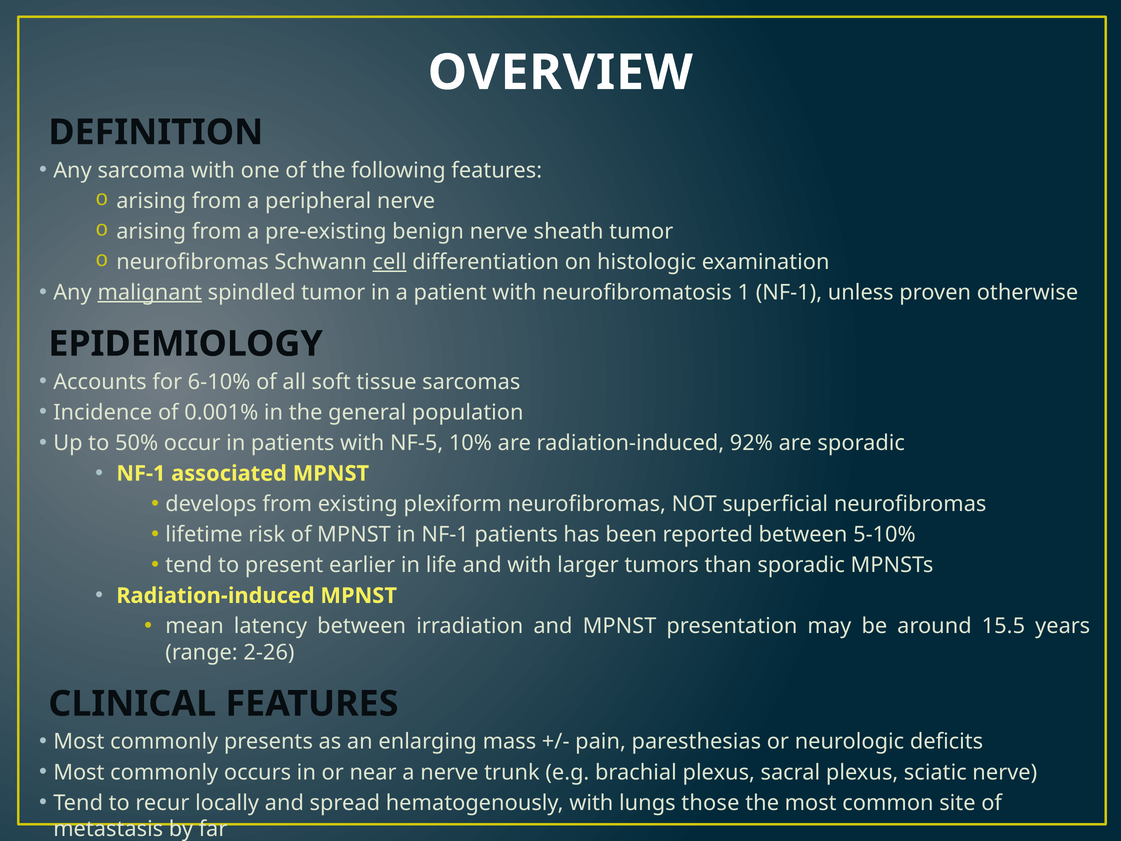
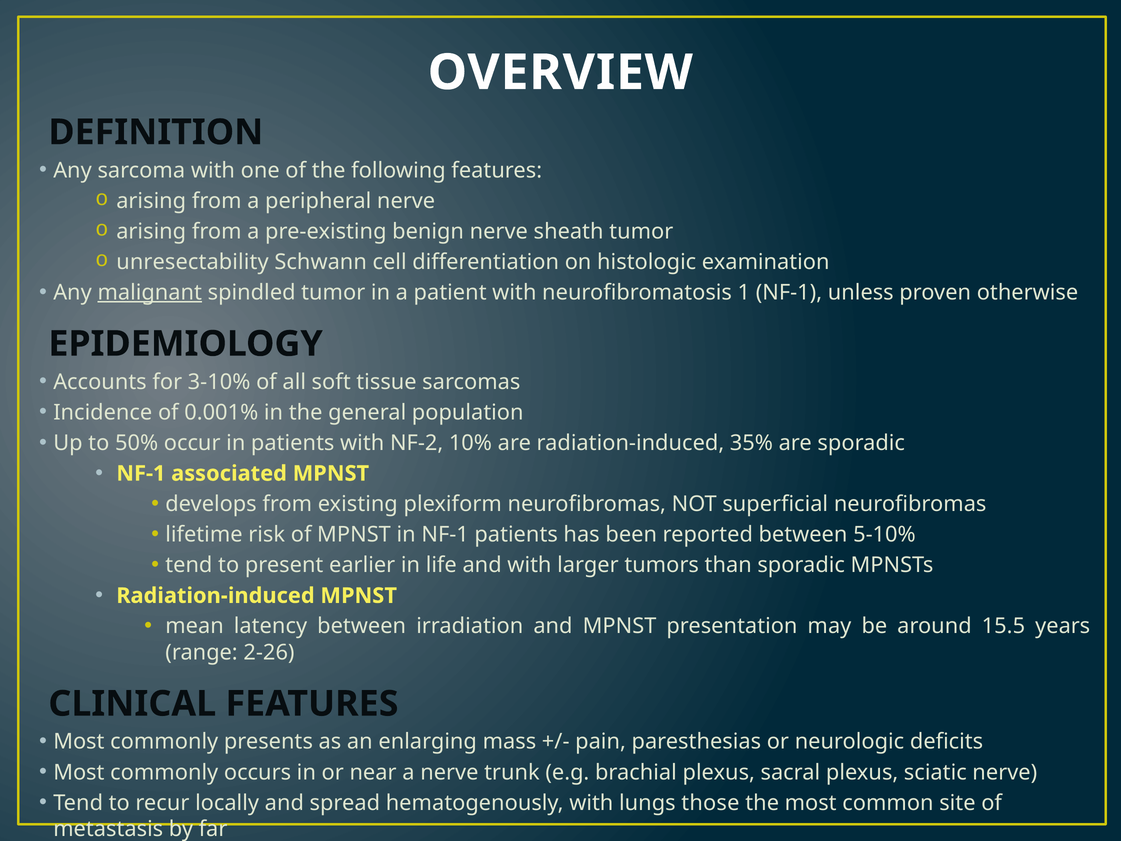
neurofibromas at (193, 262): neurofibromas -> unresectability
cell underline: present -> none
6-10%: 6-10% -> 3-10%
NF-5: NF-5 -> NF-2
92%: 92% -> 35%
